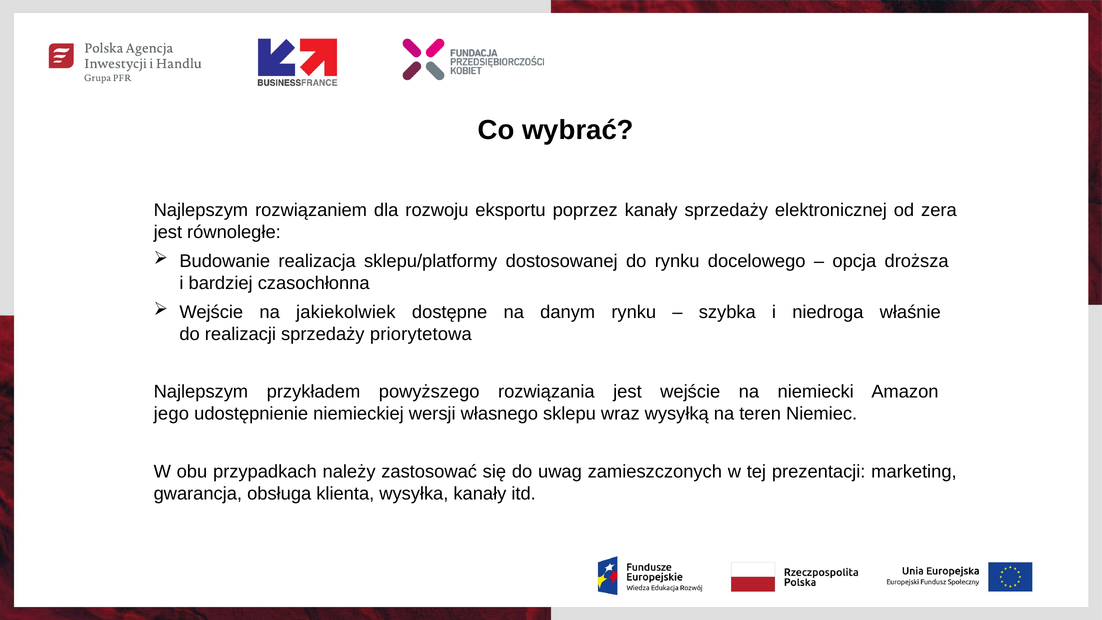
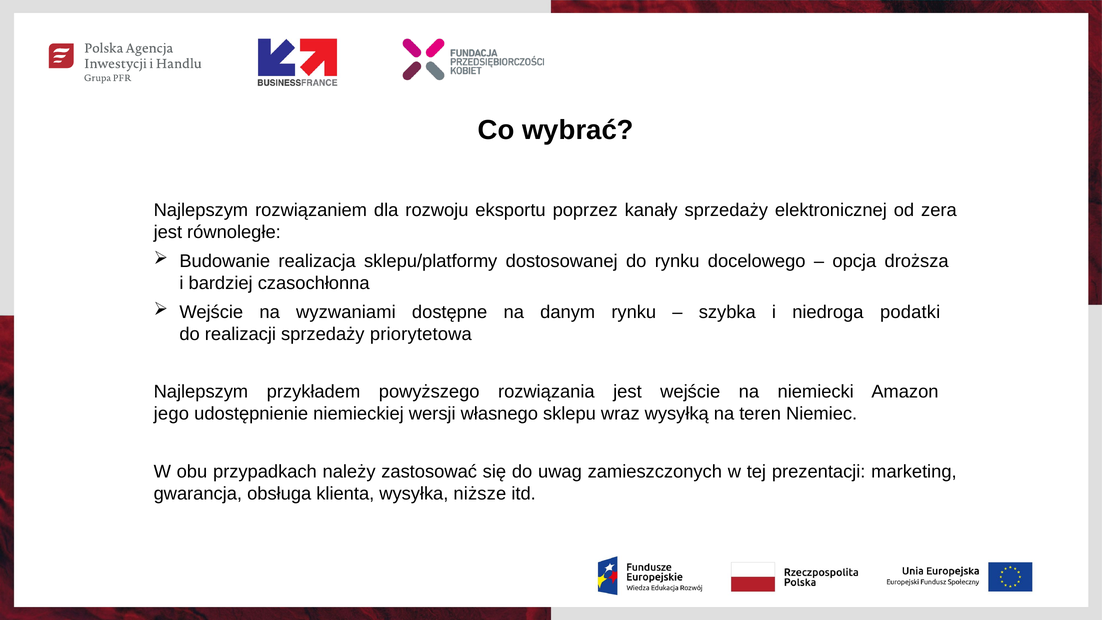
jakiekolwiek: jakiekolwiek -> wyzwaniami
właśnie: właśnie -> podatki
wysyłka kanały: kanały -> niższe
